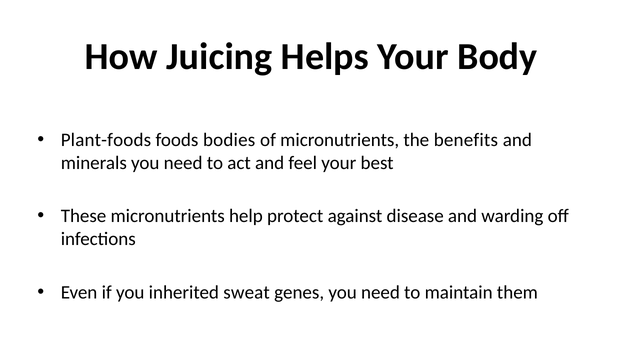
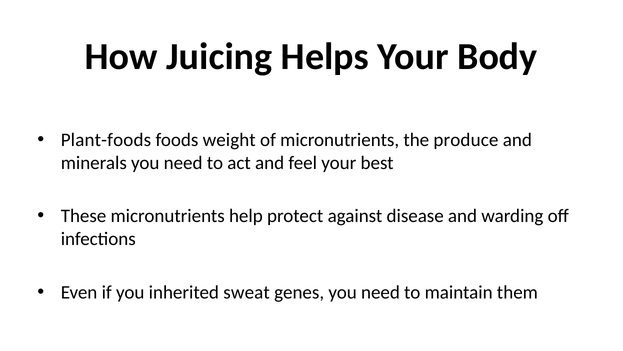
bodies: bodies -> weight
benefits: benefits -> produce
